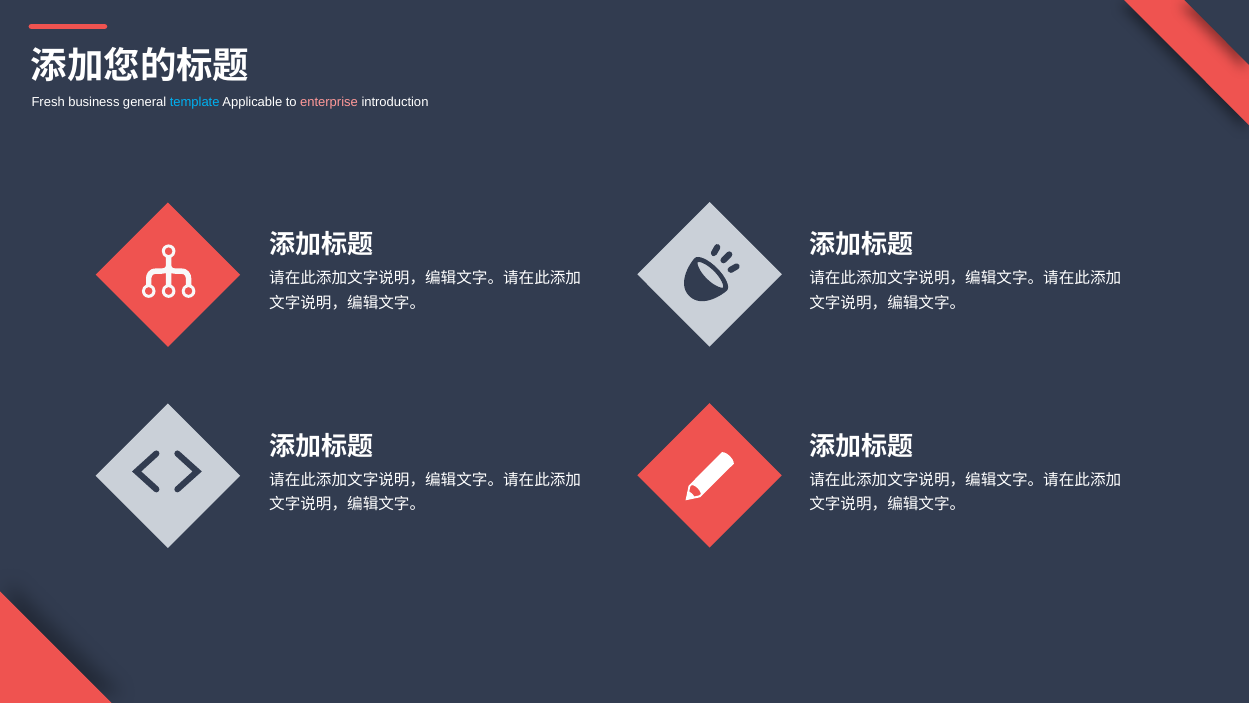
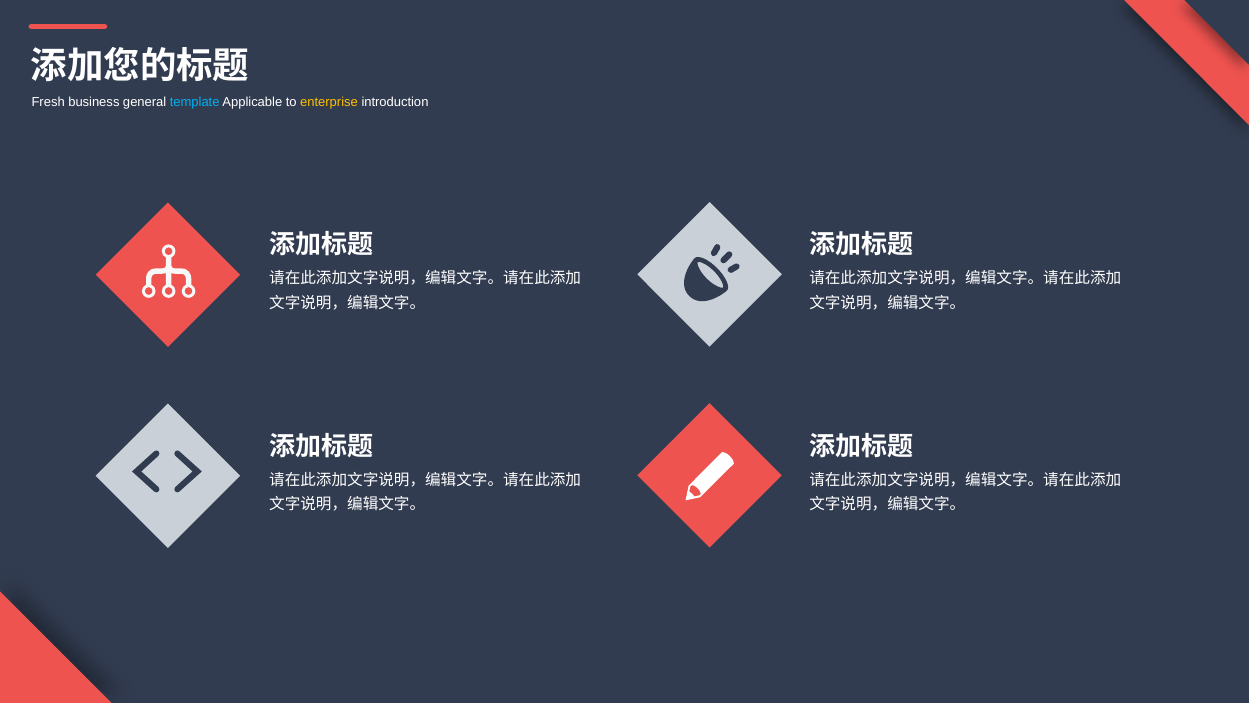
enterprise colour: pink -> yellow
